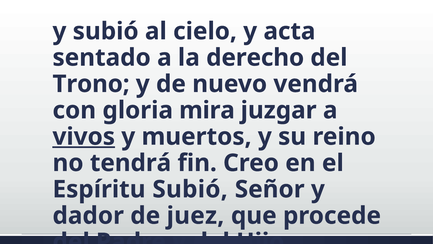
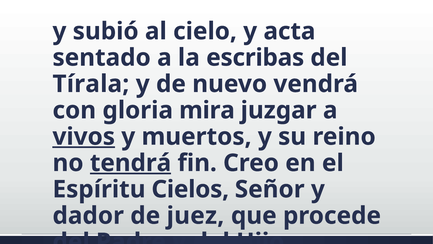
derecho: derecho -> escribas
Trono: Trono -> Tírala
tendrá underline: none -> present
Espíritu Subió: Subió -> Cielos
